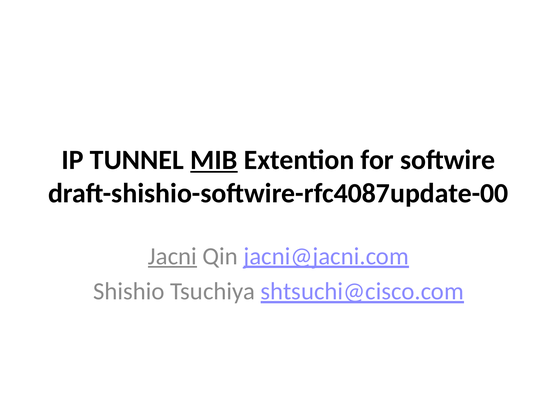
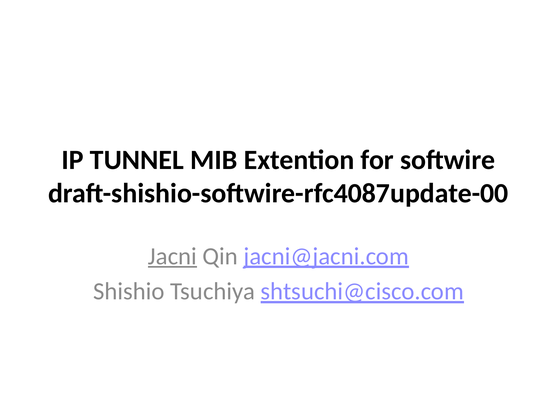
MIB underline: present -> none
